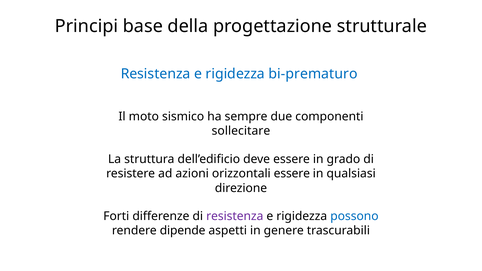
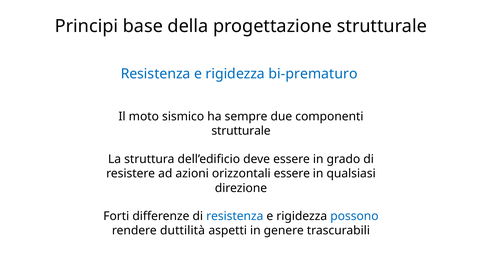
sollecitare at (241, 131): sollecitare -> strutturale
resistenza at (235, 216) colour: purple -> blue
dipende: dipende -> duttilità
